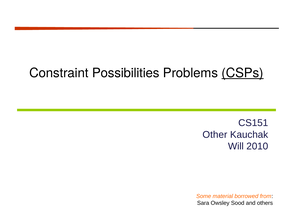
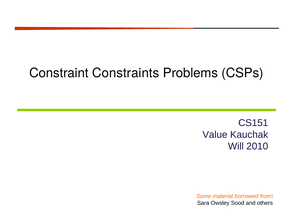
Possibilities: Possibilities -> Constraints
CSPs underline: present -> none
Other: Other -> Value
